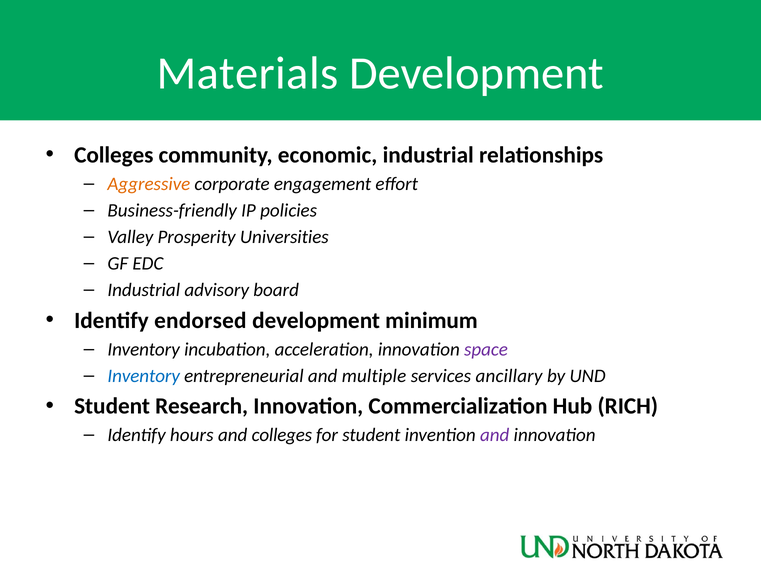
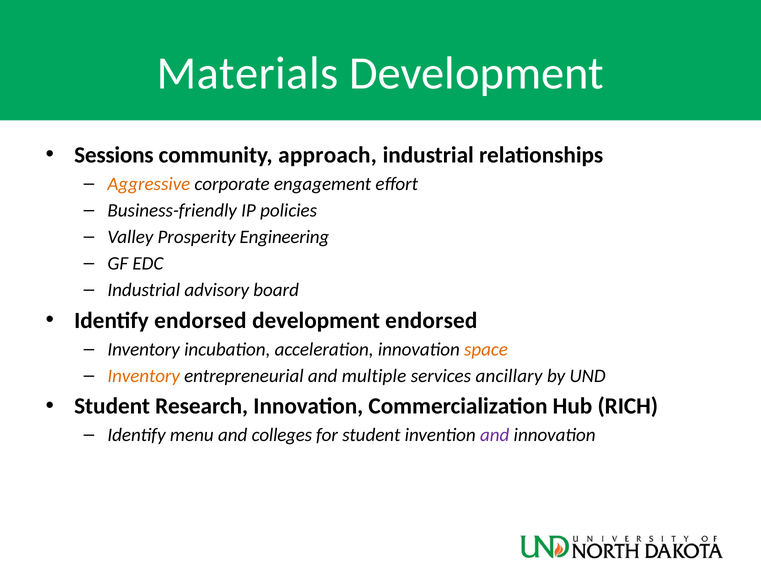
Colleges at (114, 155): Colleges -> Sessions
economic: economic -> approach
Universities: Universities -> Engineering
development minimum: minimum -> endorsed
space colour: purple -> orange
Inventory at (144, 376) colour: blue -> orange
hours: hours -> menu
